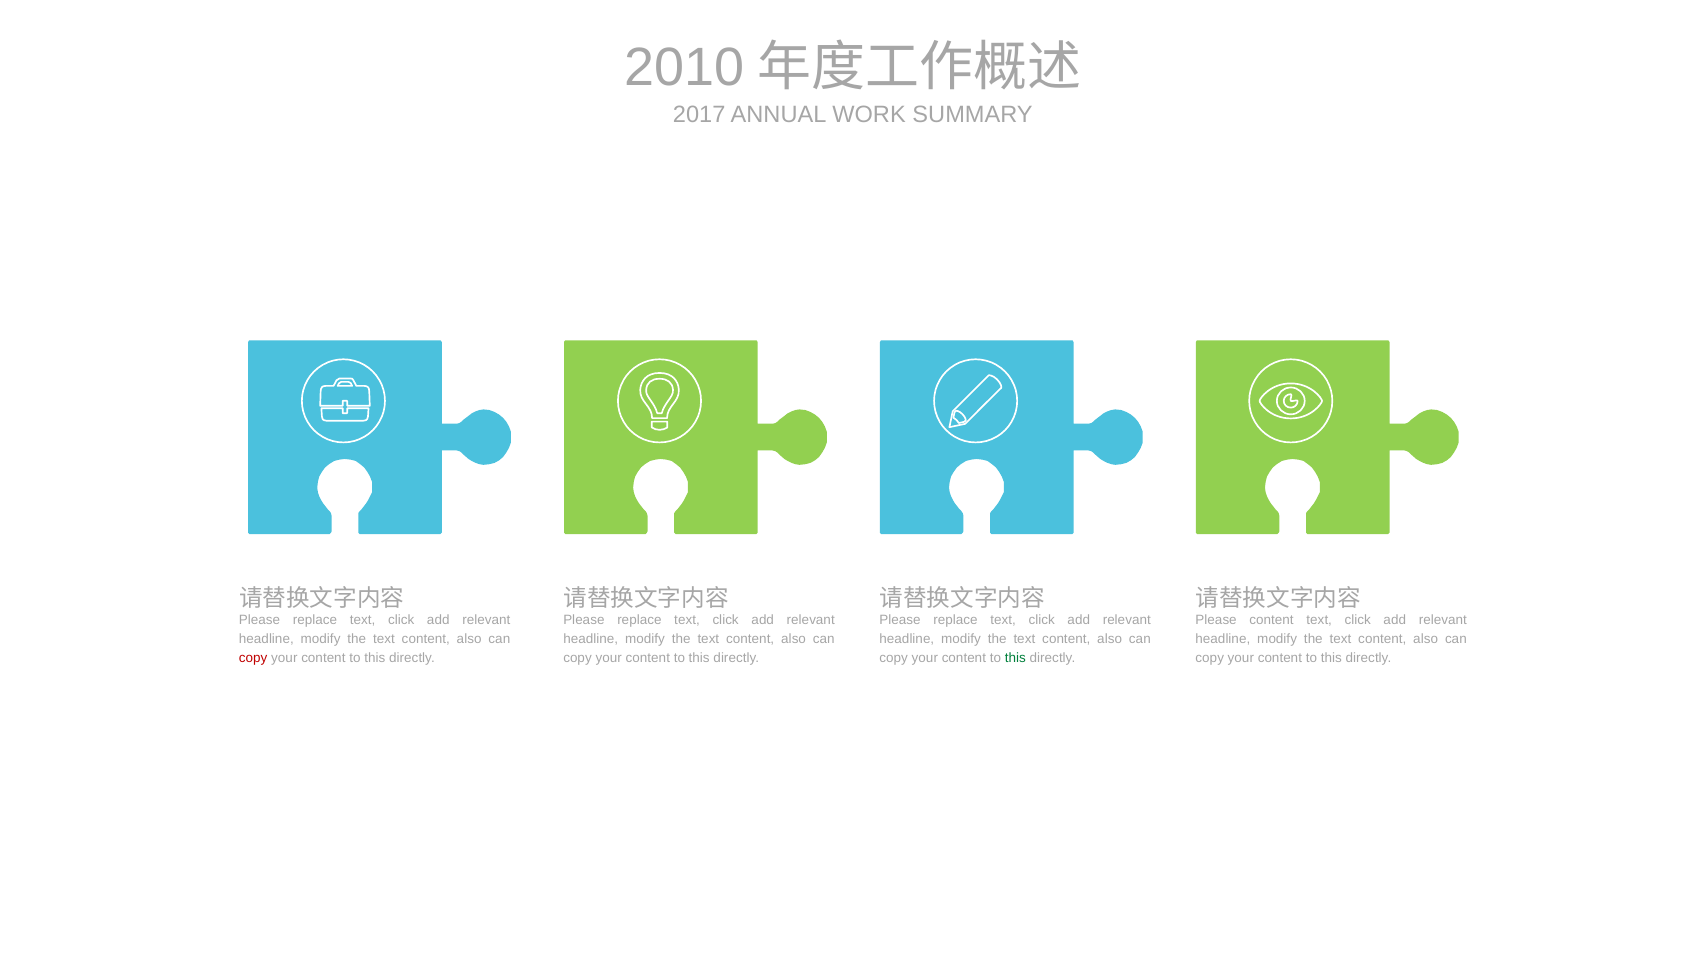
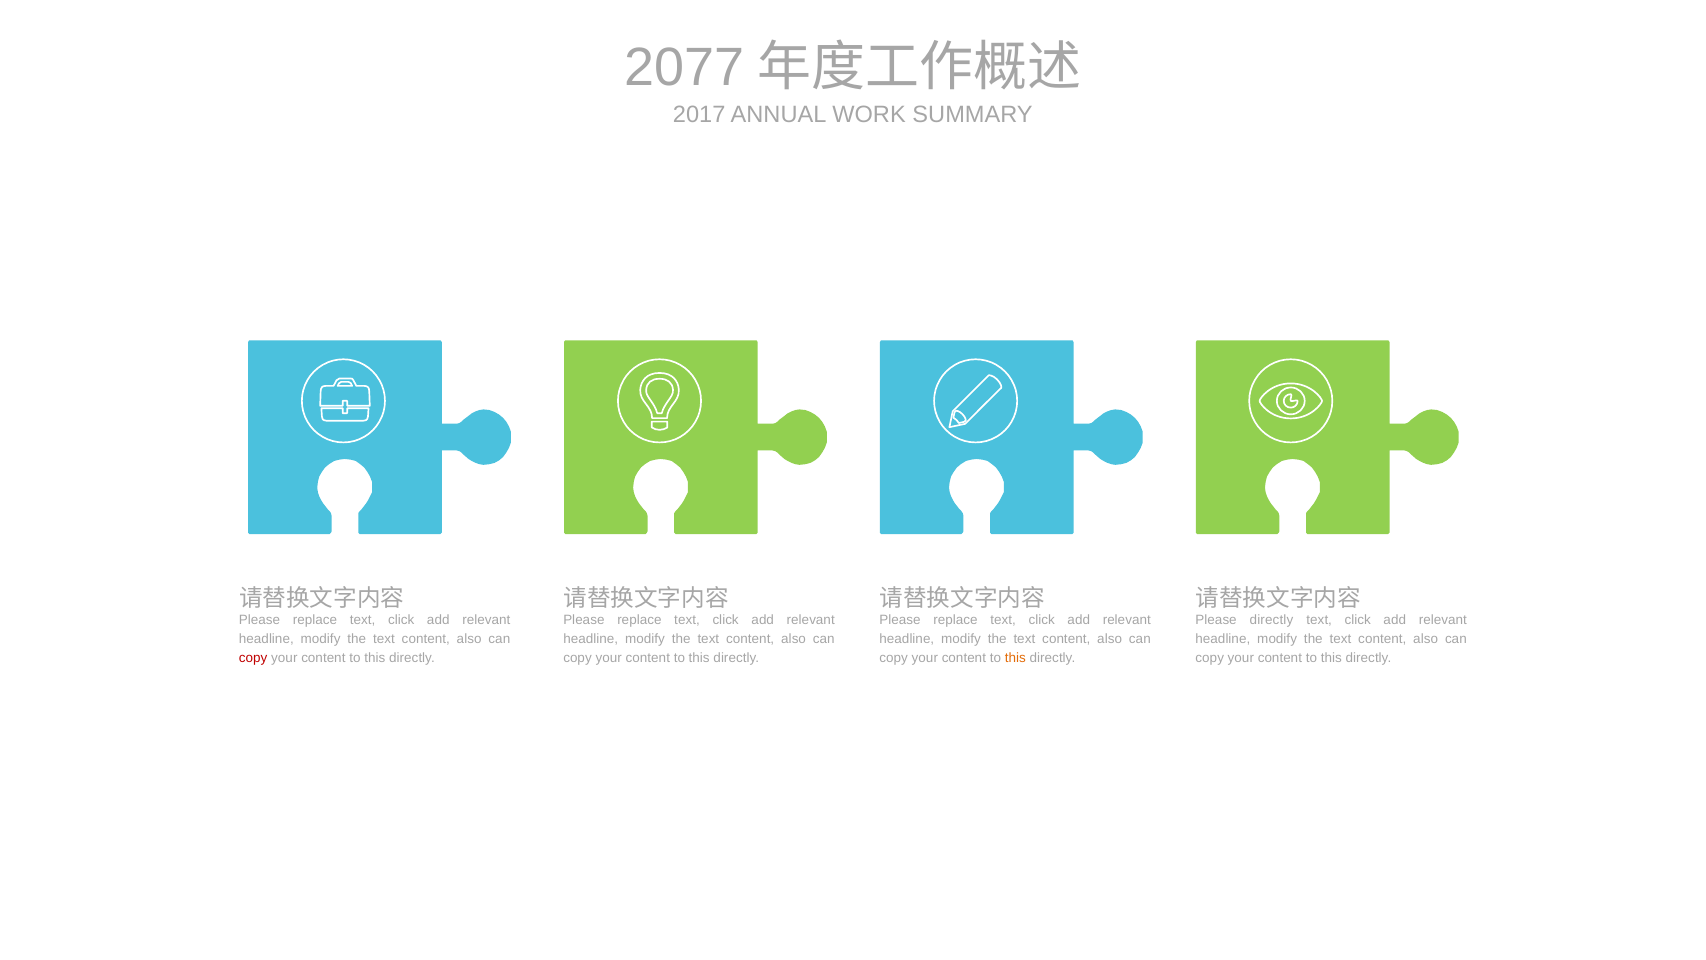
2010: 2010 -> 2077
Please content: content -> directly
this at (1015, 658) colour: green -> orange
